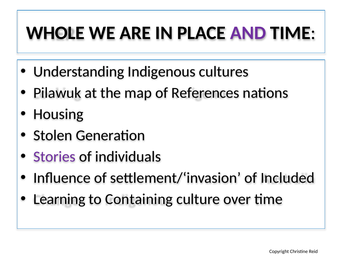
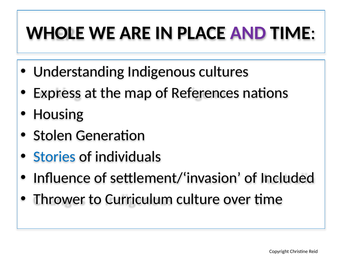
Pilawuk: Pilawuk -> Express
Stories colour: purple -> blue
Learning: Learning -> Thrower
Containing: Containing -> Curriculum
